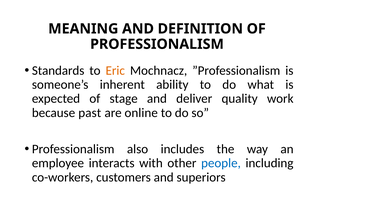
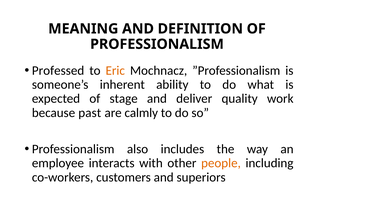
Standards: Standards -> Professed
online: online -> calmly
people colour: blue -> orange
